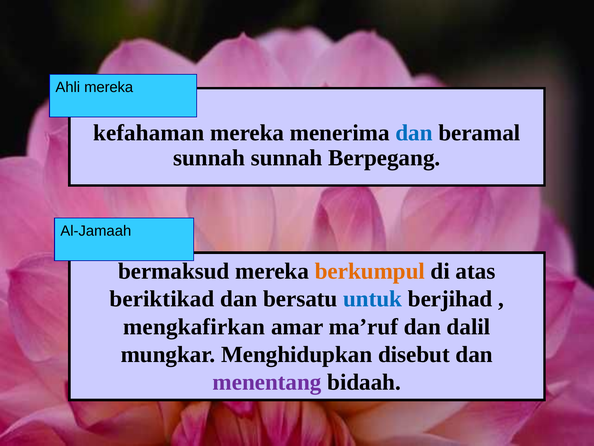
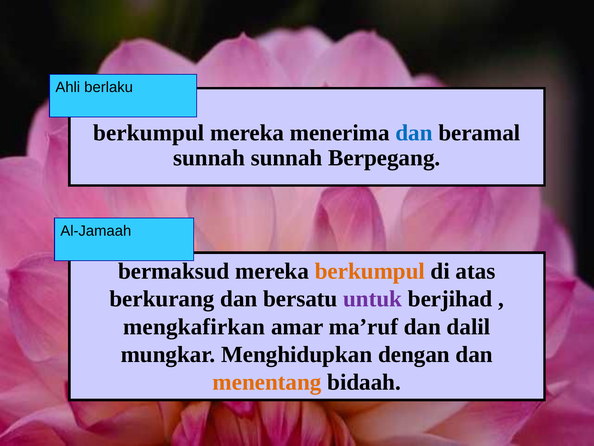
Ahli mereka: mereka -> berlaku
kefahaman at (149, 133): kefahaman -> berkumpul
beriktikad: beriktikad -> berkurang
untuk colour: blue -> purple
disebut: disebut -> dengan
menentang colour: purple -> orange
